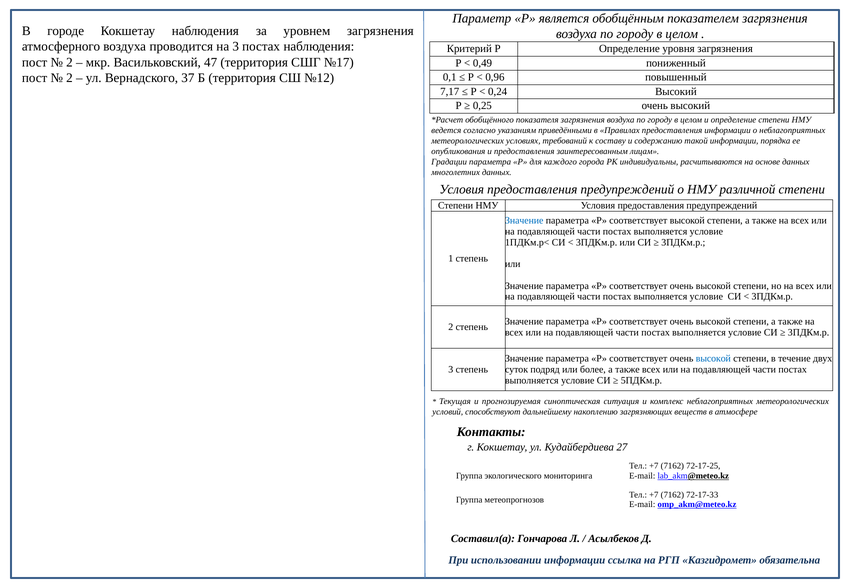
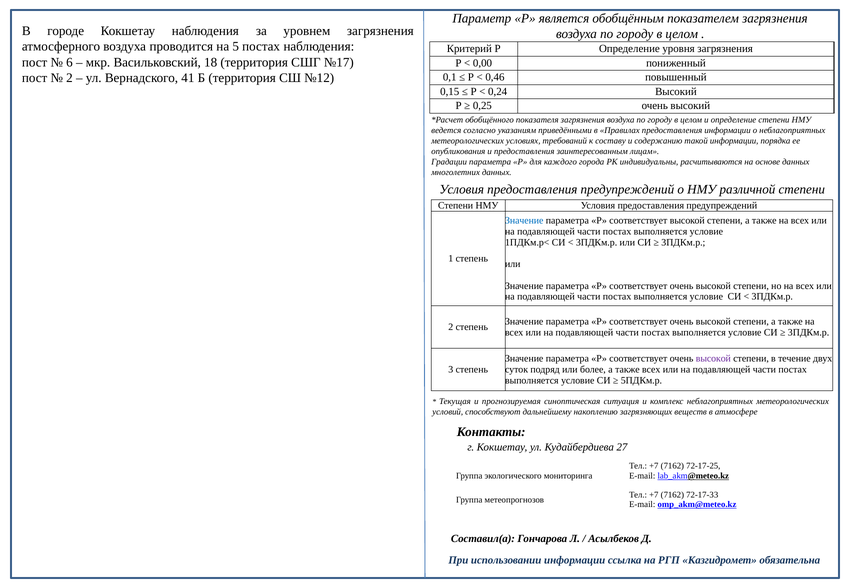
на 3: 3 -> 5
2 at (70, 62): 2 -> 6
47: 47 -> 18
0,49: 0,49 -> 0,00
37: 37 -> 41
0,96: 0,96 -> 0,46
7,17: 7,17 -> 0,15
высокой at (713, 359) colour: blue -> purple
